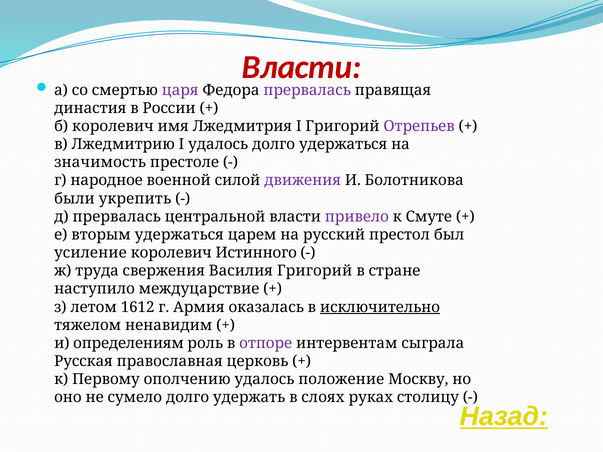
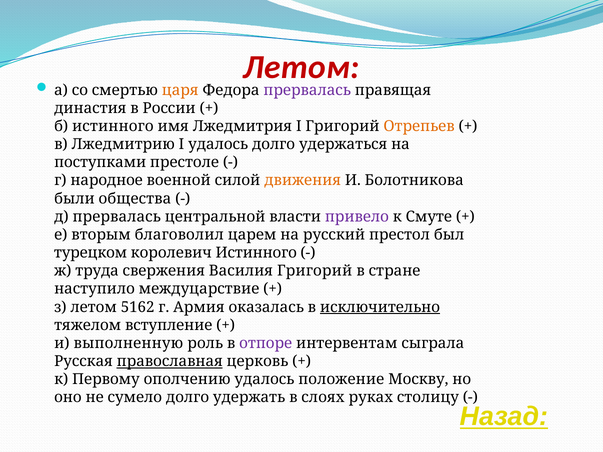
Власти at (302, 67): Власти -> Летом
царя colour: purple -> orange
б королевич: королевич -> истинного
Отрепьев colour: purple -> orange
значимость: значимость -> поступками
движения colour: purple -> orange
укрепить: укрепить -> общества
вторым удержаться: удержаться -> благоволил
усиление: усиление -> турецком
1612: 1612 -> 5162
ненавидим: ненавидим -> вступление
определениям: определениям -> выполненную
православная underline: none -> present
